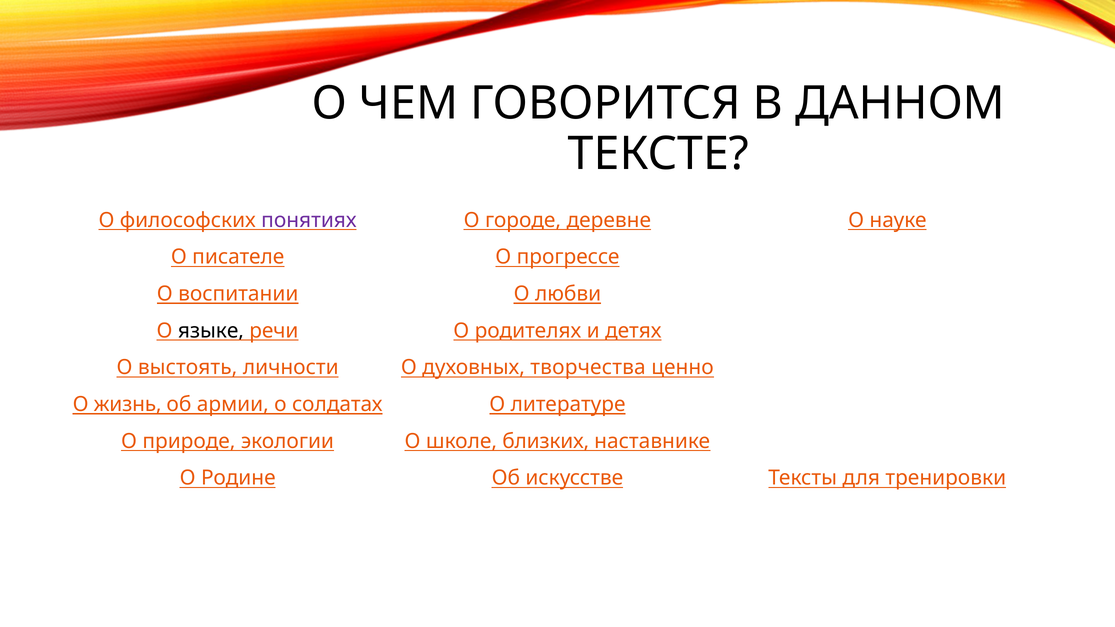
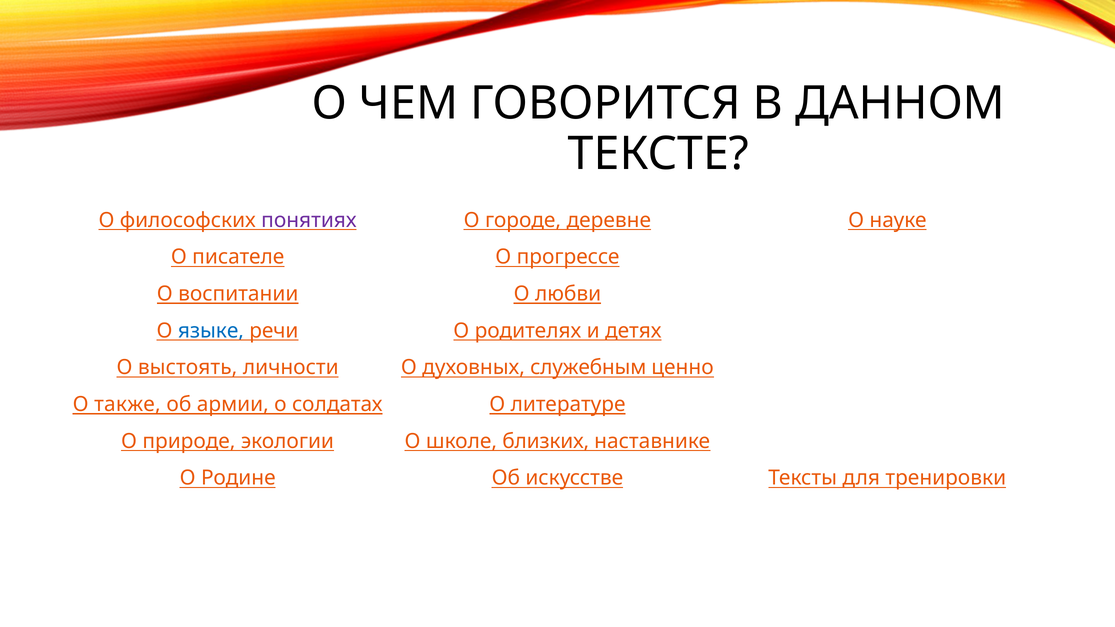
языке colour: black -> blue
творчества: творчества -> служебным
жизнь: жизнь -> также
